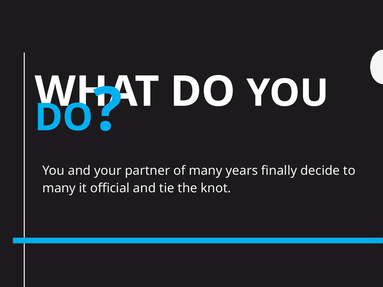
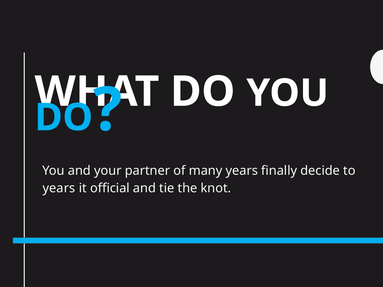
many at (59, 188): many -> years
